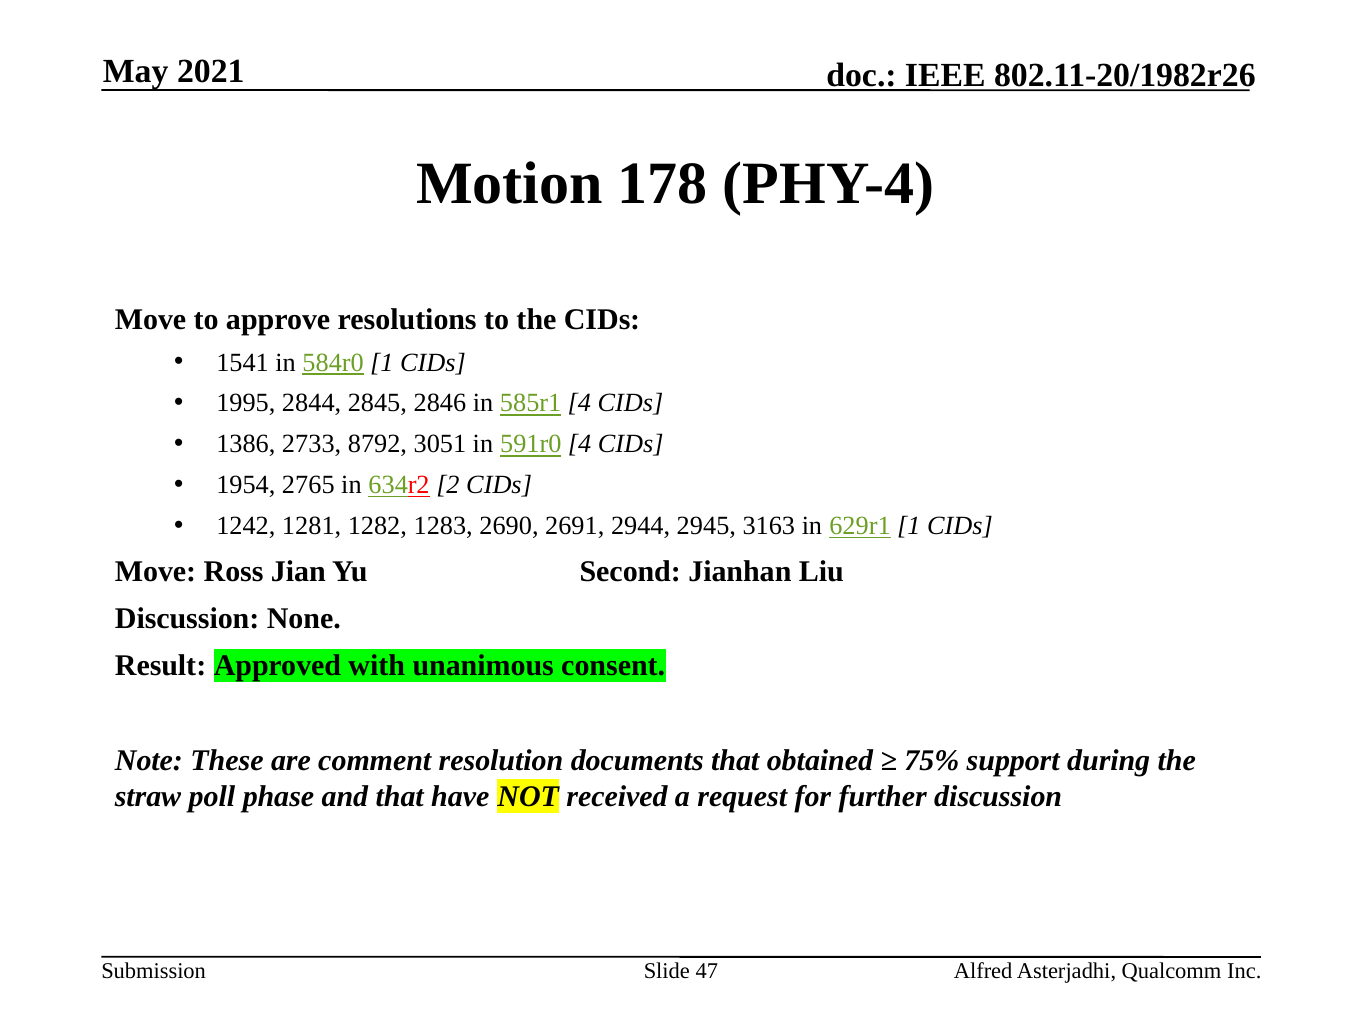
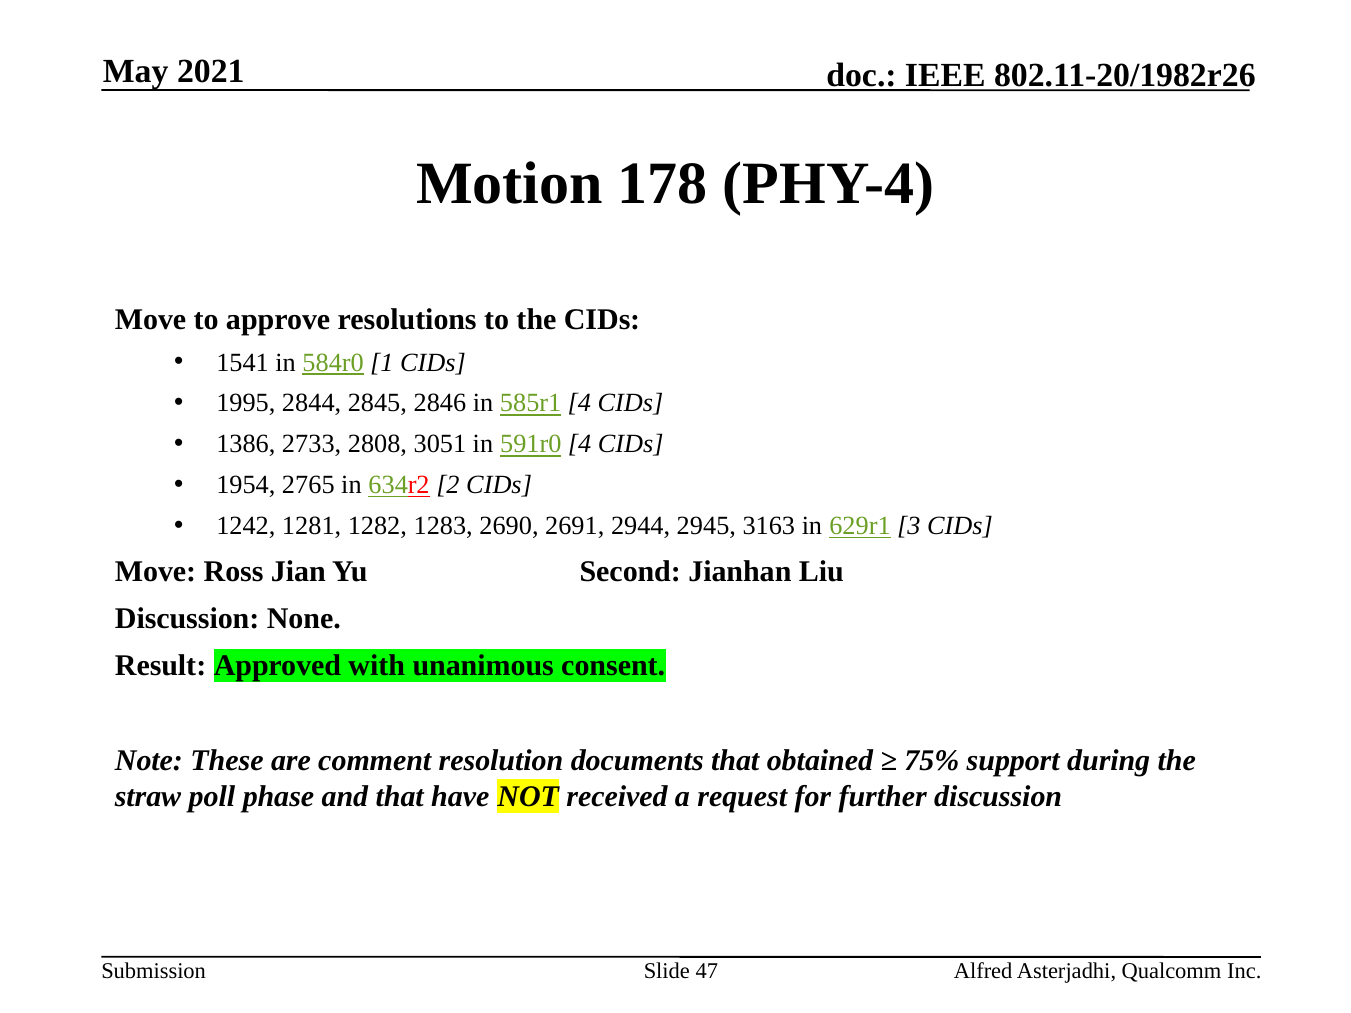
8792: 8792 -> 2808
629r1 1: 1 -> 3
